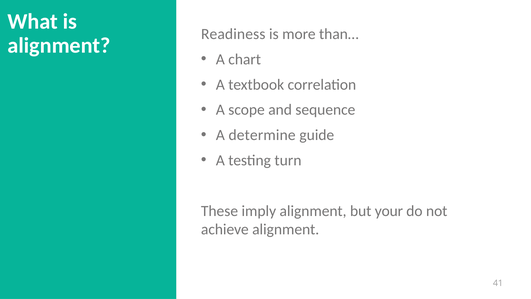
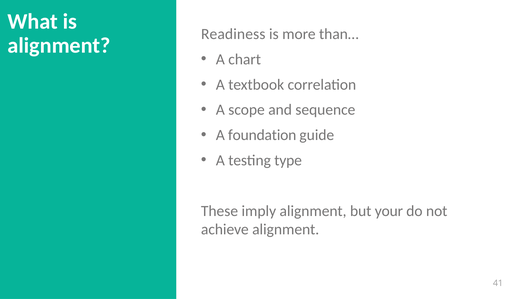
determine: determine -> foundation
turn: turn -> type
